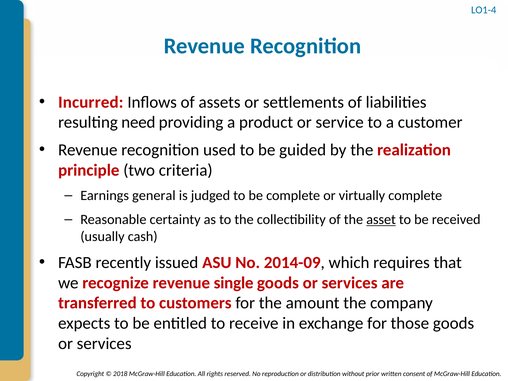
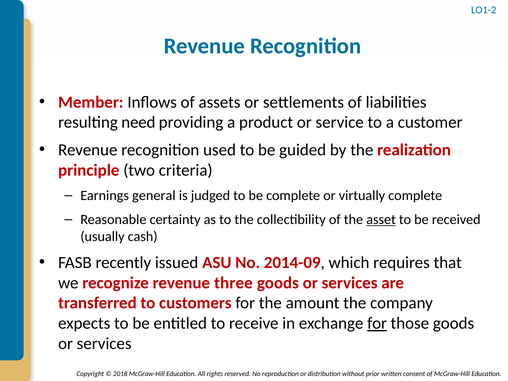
LO1-4: LO1-4 -> LO1-2
Incurred: Incurred -> Member
single: single -> three
for at (377, 323) underline: none -> present
